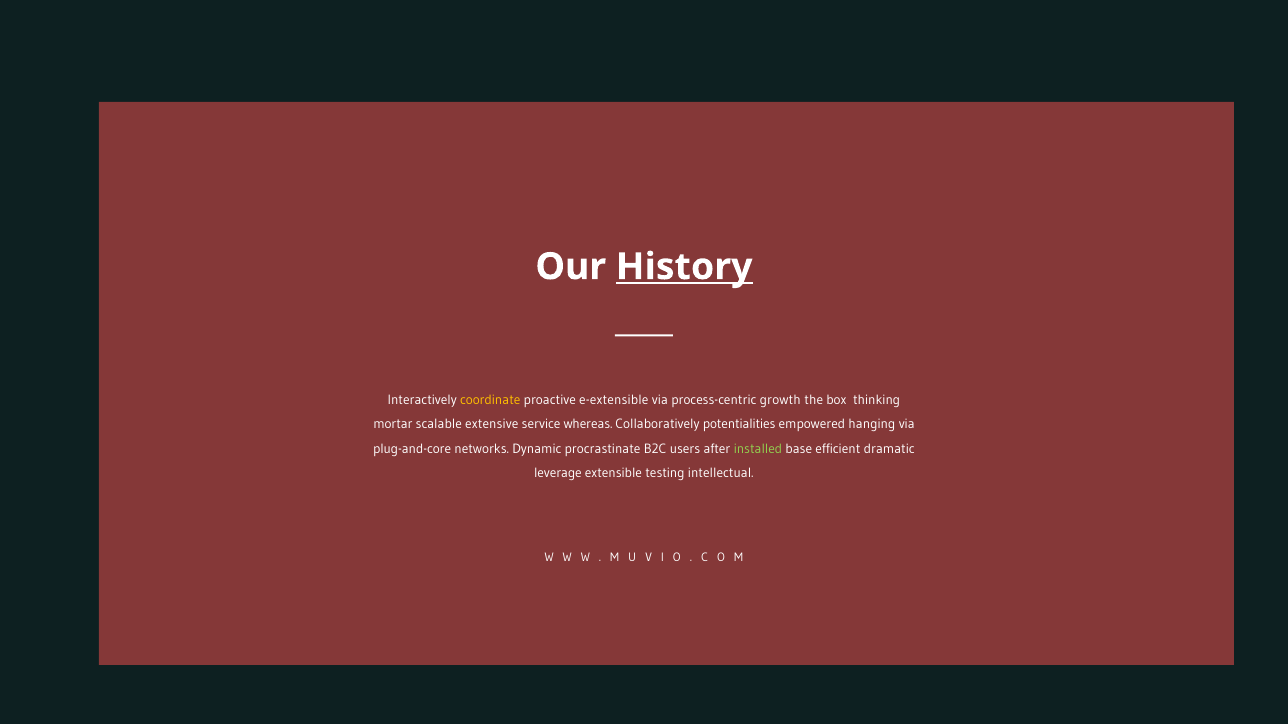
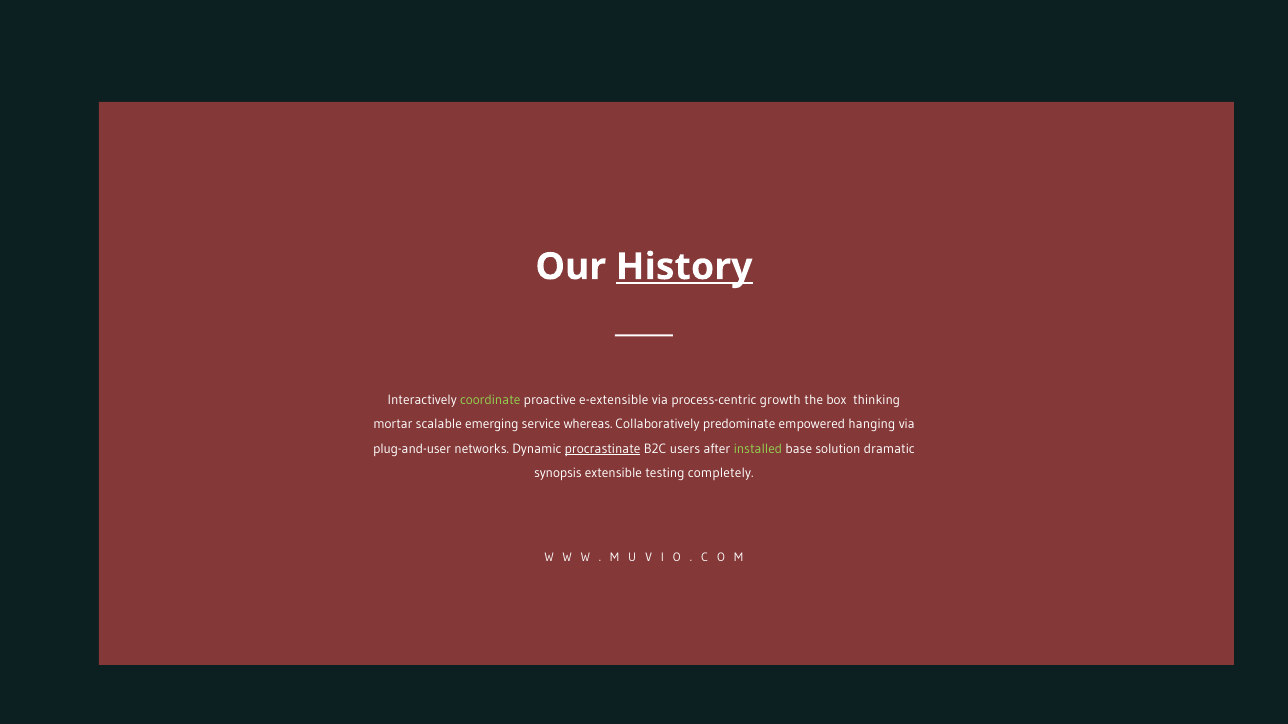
coordinate colour: yellow -> light green
extensive: extensive -> emerging
potentialities: potentialities -> predominate
plug-and-core: plug-and-core -> plug-and-user
procrastinate underline: none -> present
efficient: efficient -> solution
leverage: leverage -> synopsis
intellectual: intellectual -> completely
